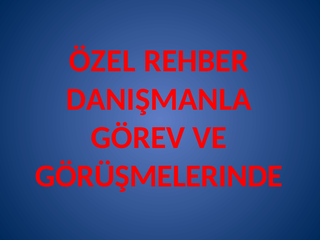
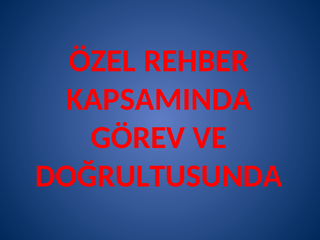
DANIŞMANLA: DANIŞMANLA -> KAPSAMINDA
GÖRÜŞMELERINDE: GÖRÜŞMELERINDE -> DOĞRULTUSUNDA
